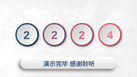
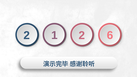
2 at (54, 35): 2 -> 1
4: 4 -> 6
